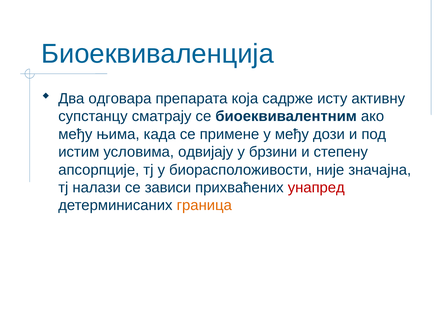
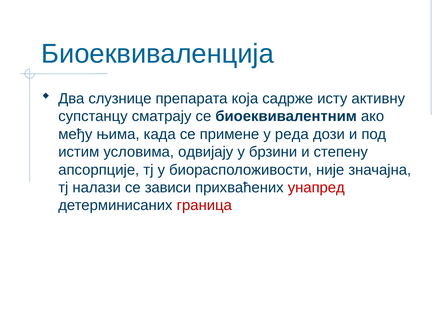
одговара: одговара -> слузнице
у међу: међу -> реда
граница colour: orange -> red
